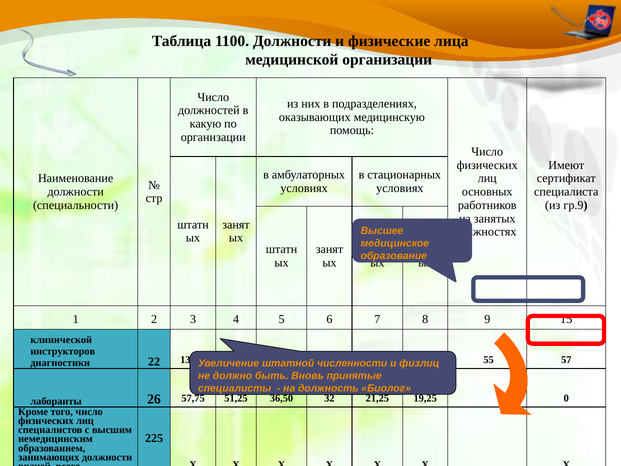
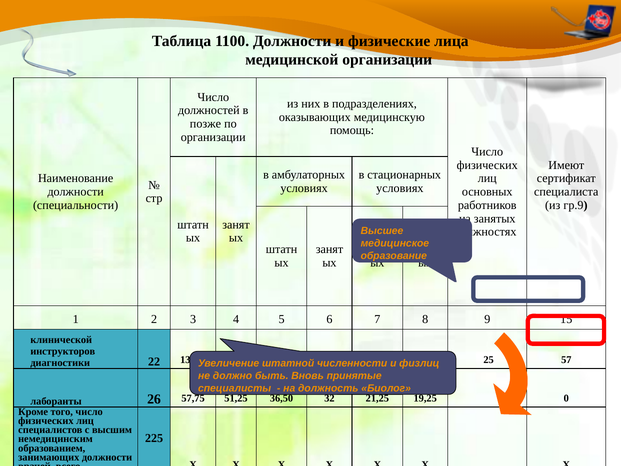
какую: какую -> позже
55: 55 -> 25
